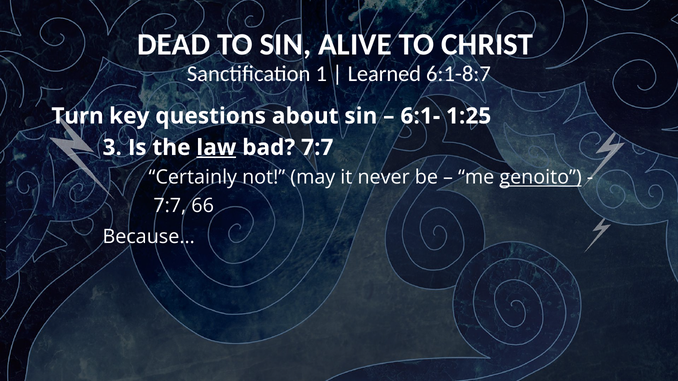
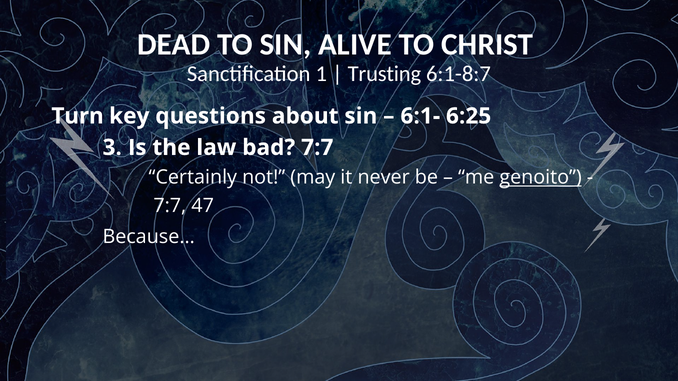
Learned: Learned -> Trusting
1:25: 1:25 -> 6:25
law underline: present -> none
66: 66 -> 47
